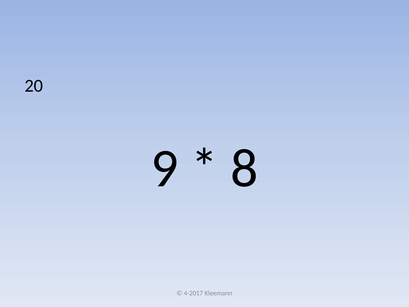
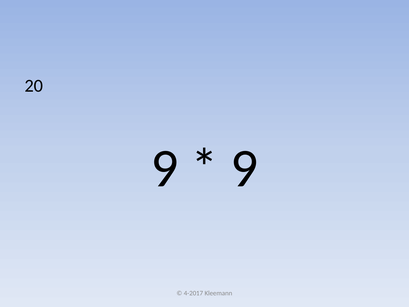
8 at (244, 168): 8 -> 9
